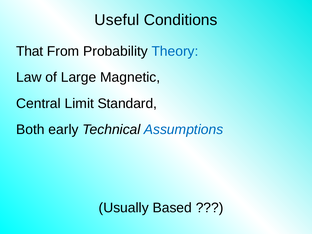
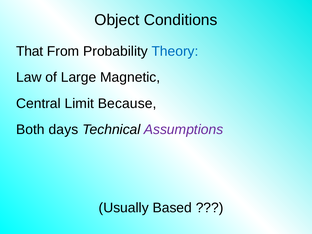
Useful: Useful -> Object
Standard: Standard -> Because
early: early -> days
Assumptions colour: blue -> purple
